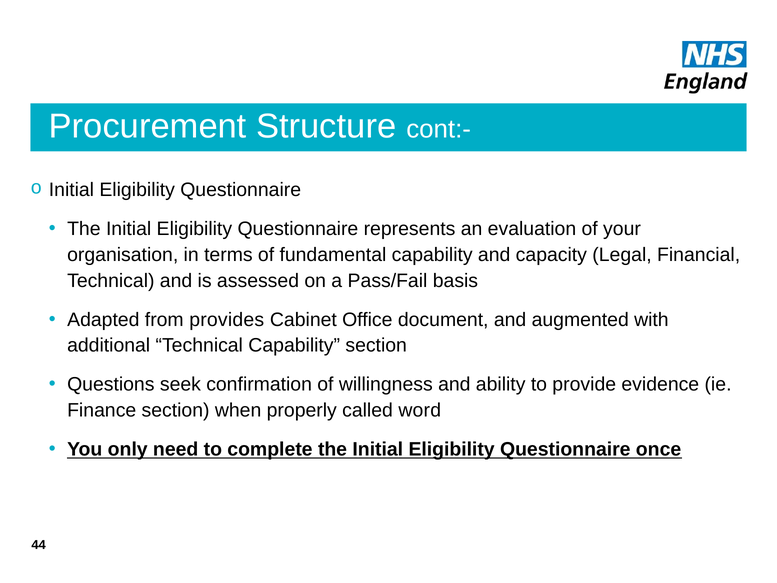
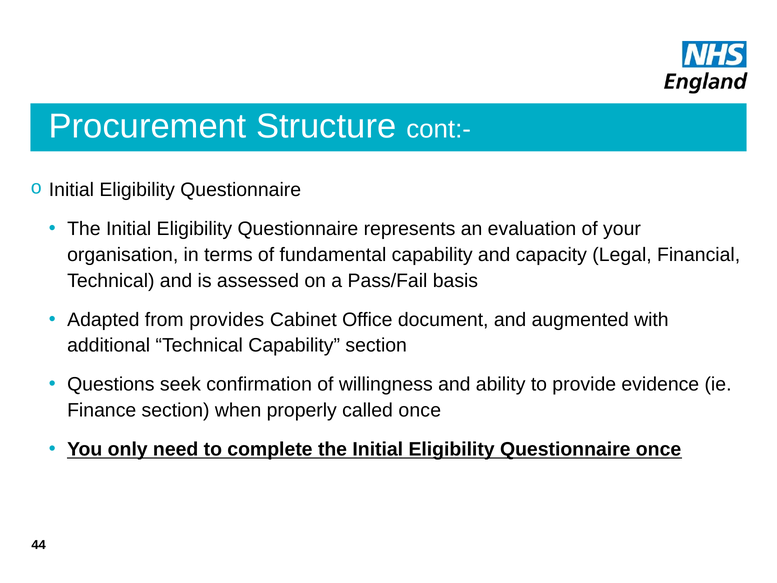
called word: word -> once
